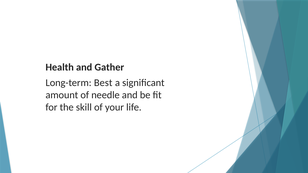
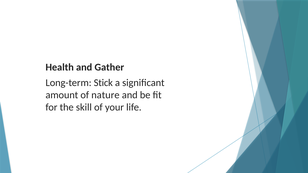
Best: Best -> Stick
needle: needle -> nature
